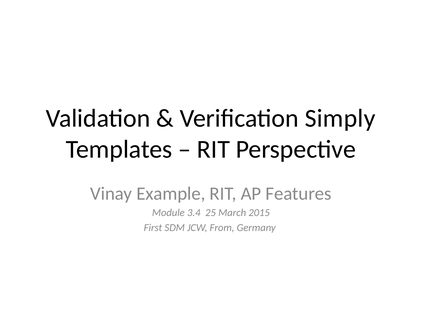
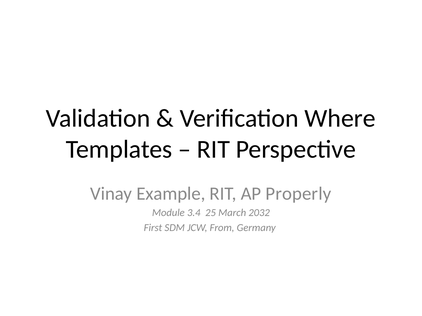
Simply: Simply -> Where
Features: Features -> Properly
2015: 2015 -> 2032
